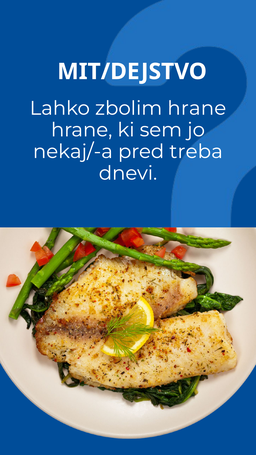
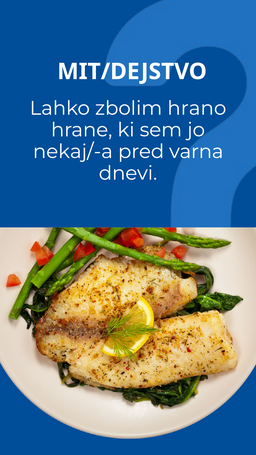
zbolim hrane: hrane -> hrano
treba: treba -> varna
